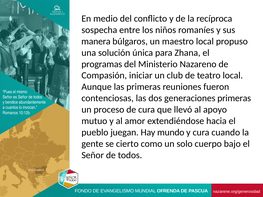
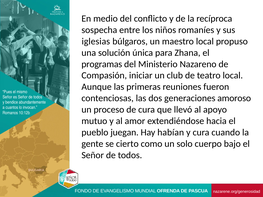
manera: manera -> iglesias
generaciones primeras: primeras -> amoroso
mundo: mundo -> habían
